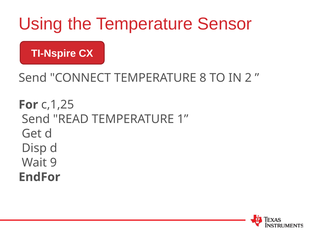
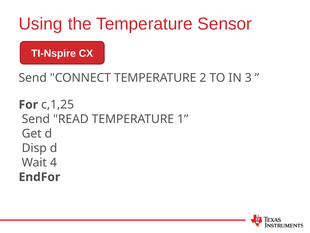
8: 8 -> 2
2: 2 -> 3
9: 9 -> 4
